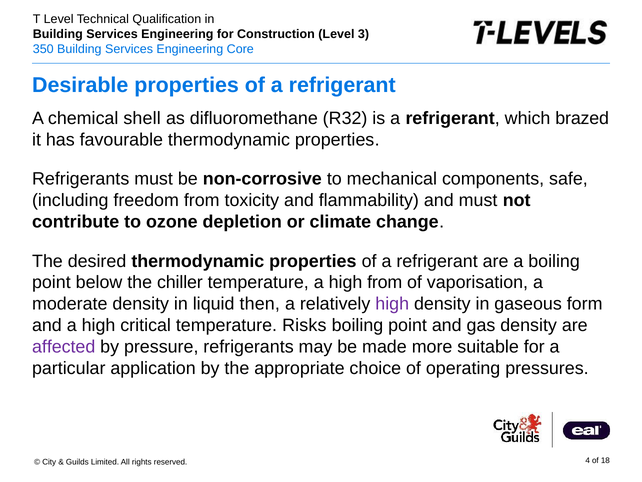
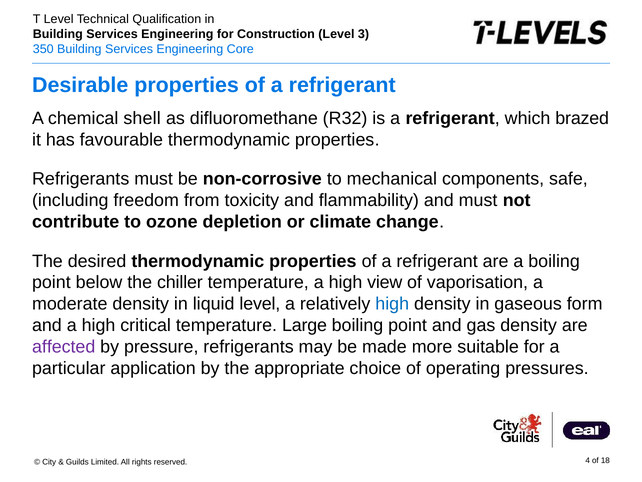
high from: from -> view
liquid then: then -> level
high at (392, 304) colour: purple -> blue
Risks: Risks -> Large
